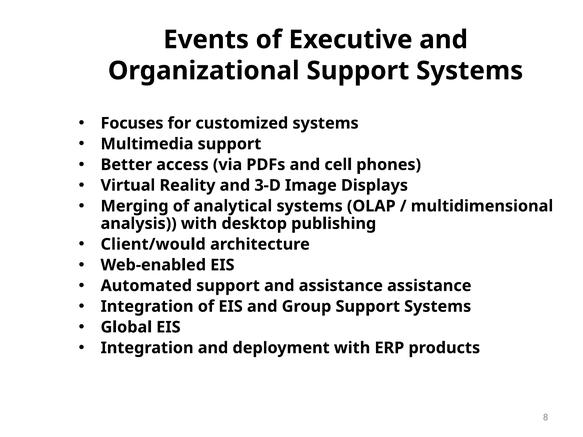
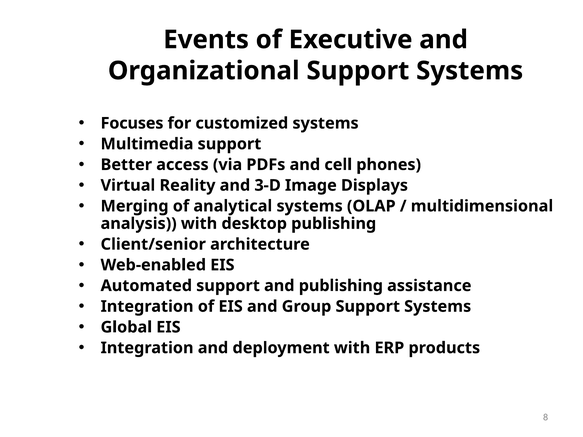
Client/would: Client/would -> Client/senior
and assistance: assistance -> publishing
